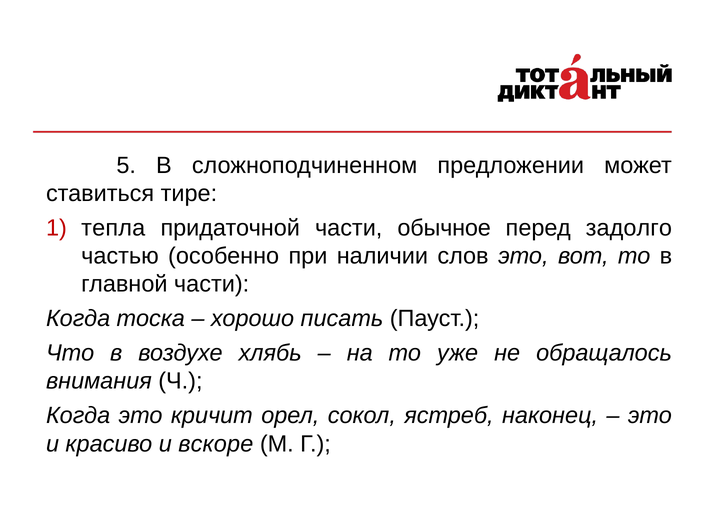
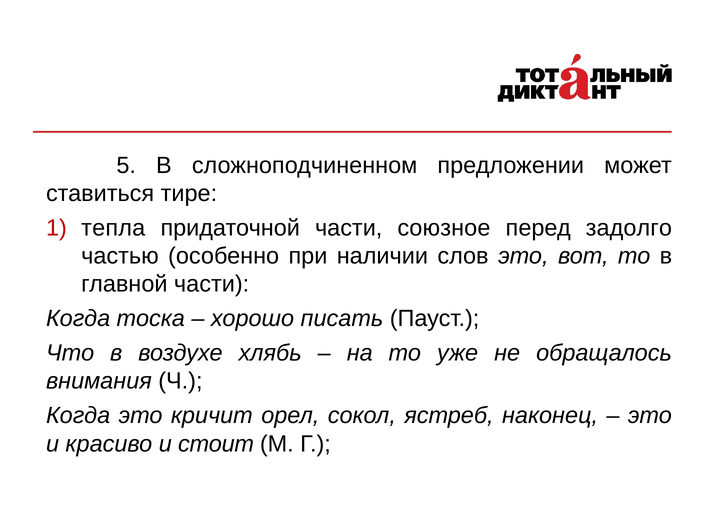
обычное: обычное -> союзное
вскоре: вскоре -> стоит
